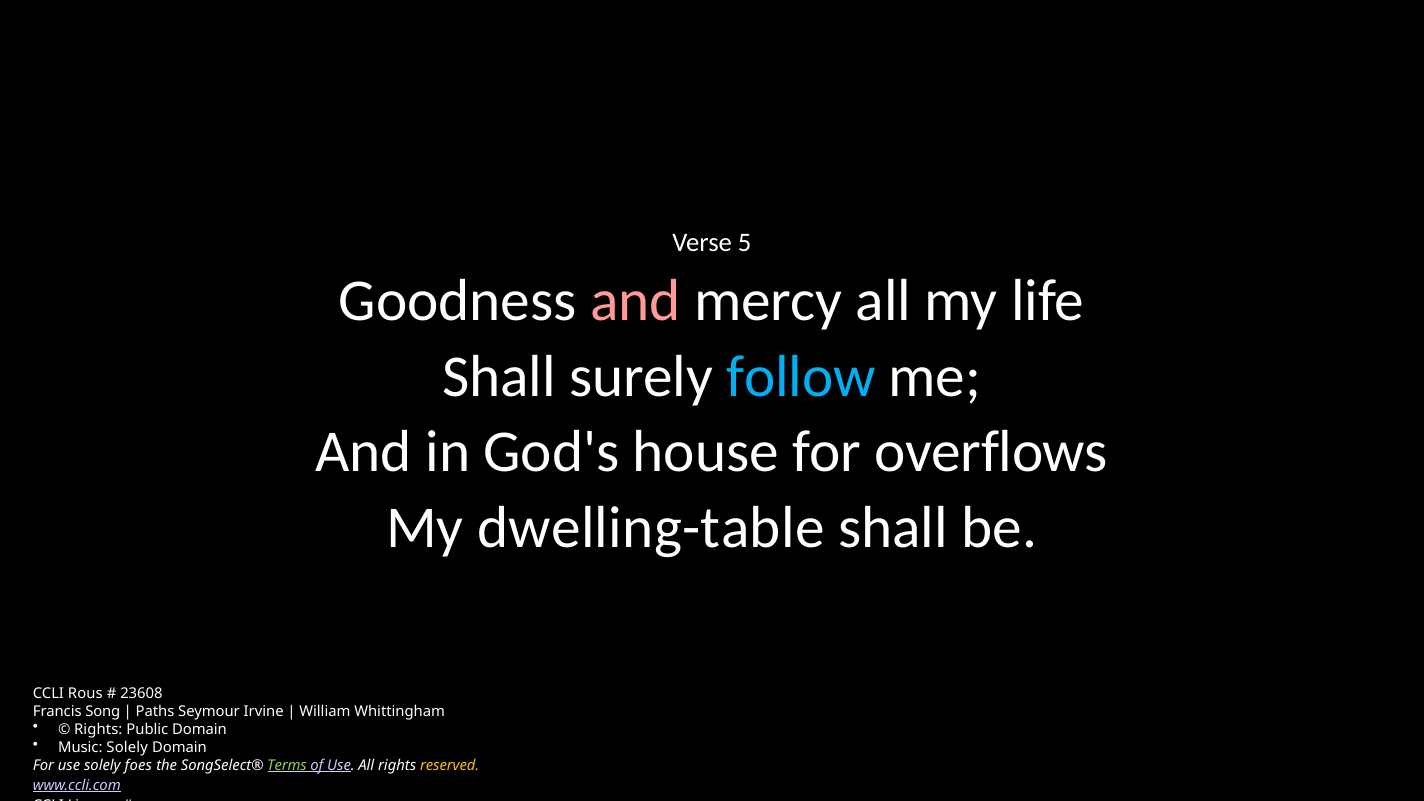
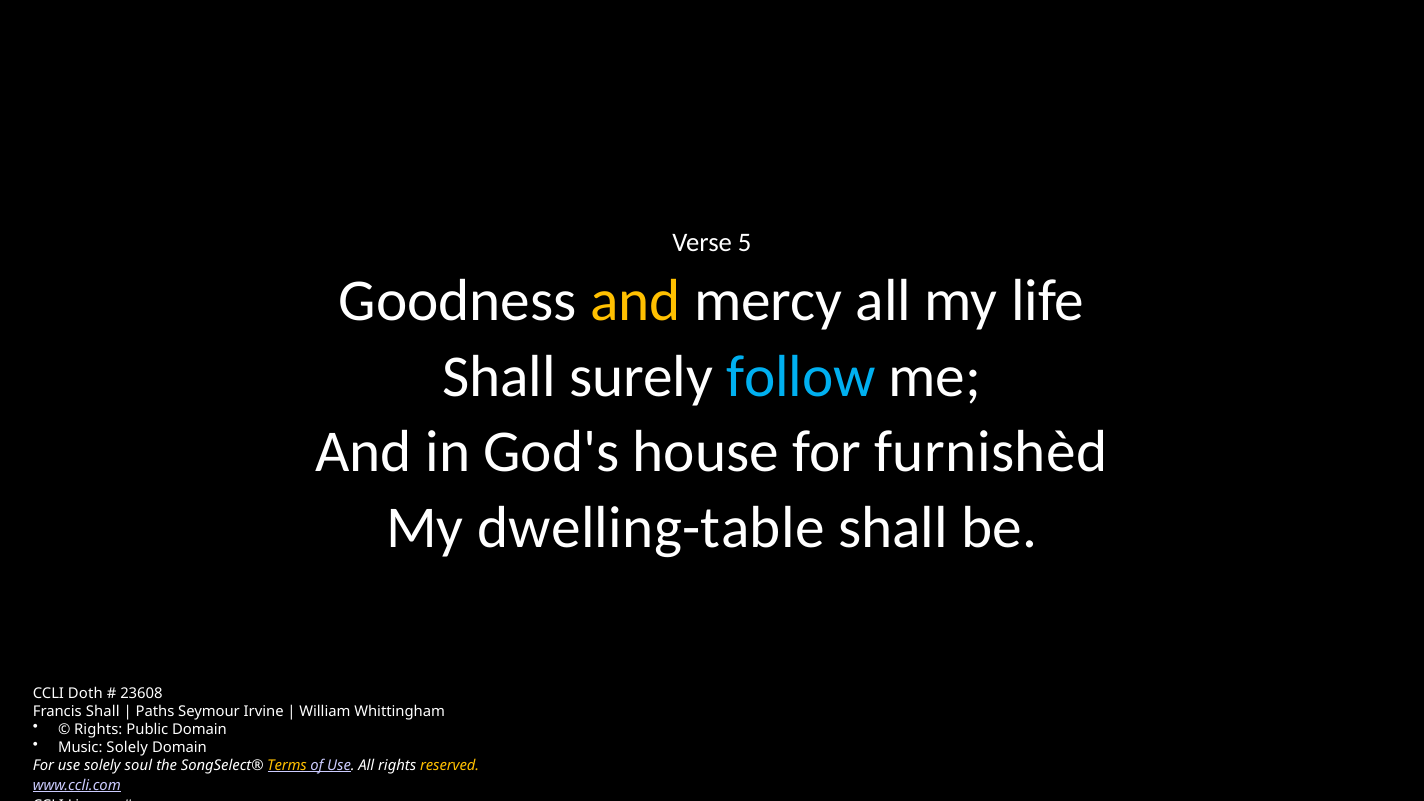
and at (635, 301) colour: pink -> yellow
overflows: overflows -> furnishèd
Rous: Rous -> Doth
Francis Song: Song -> Shall
foes: foes -> soul
Terms colour: light green -> yellow
